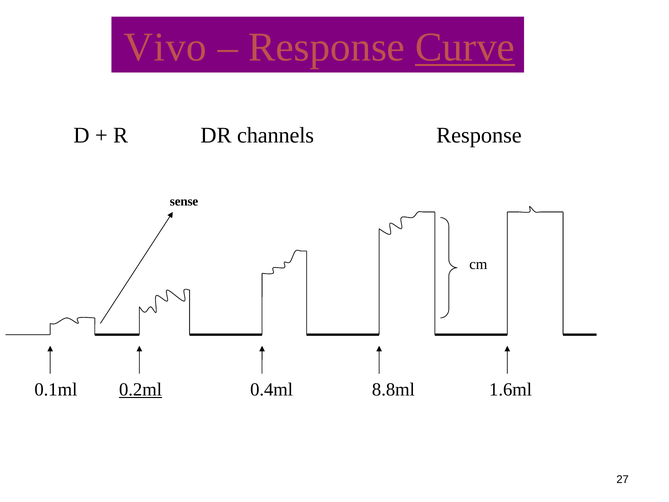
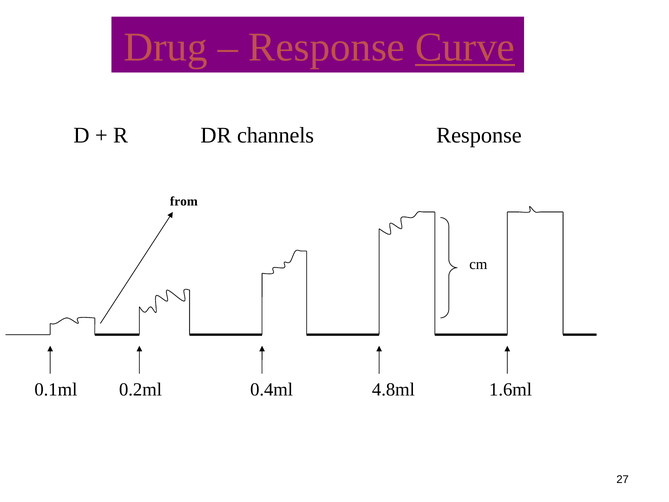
Vivo: Vivo -> Drug
sense: sense -> from
0.2ml underline: present -> none
8.8ml: 8.8ml -> 4.8ml
